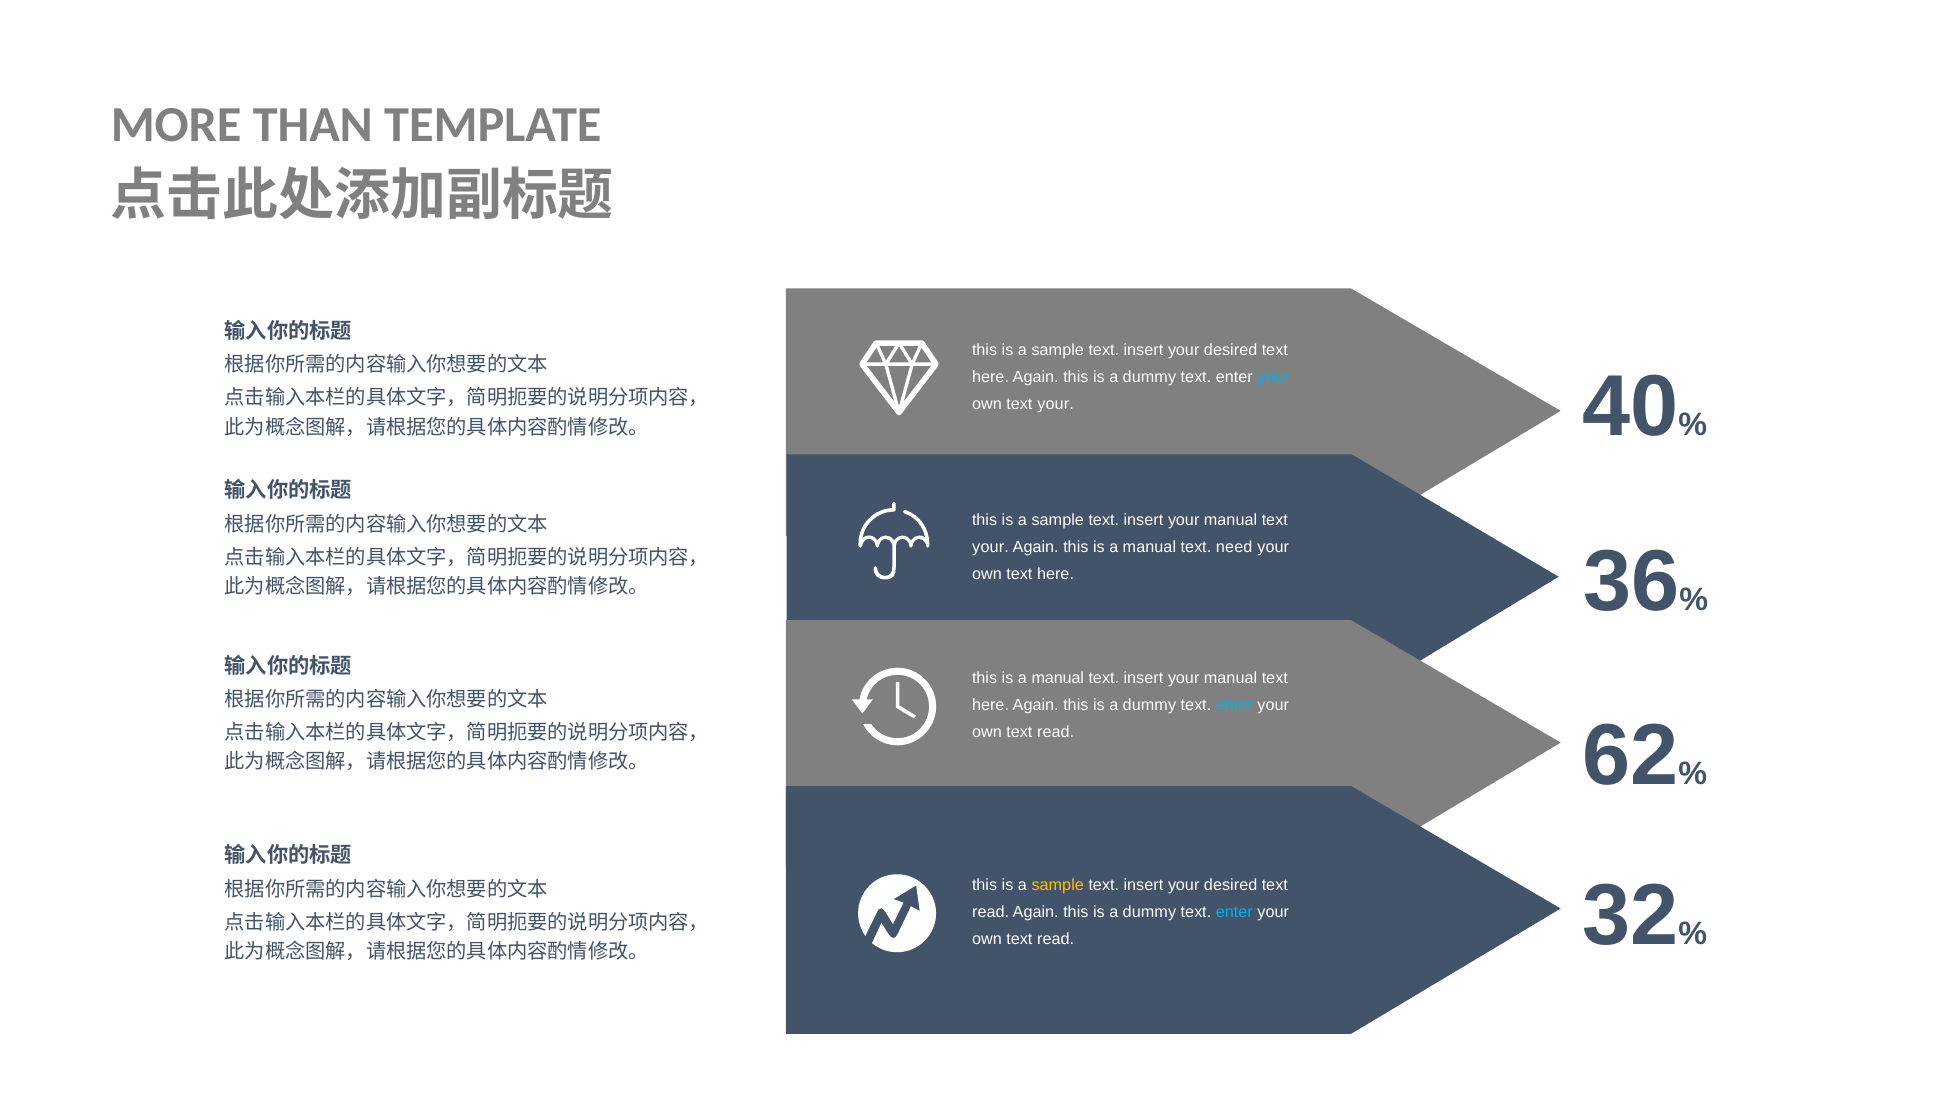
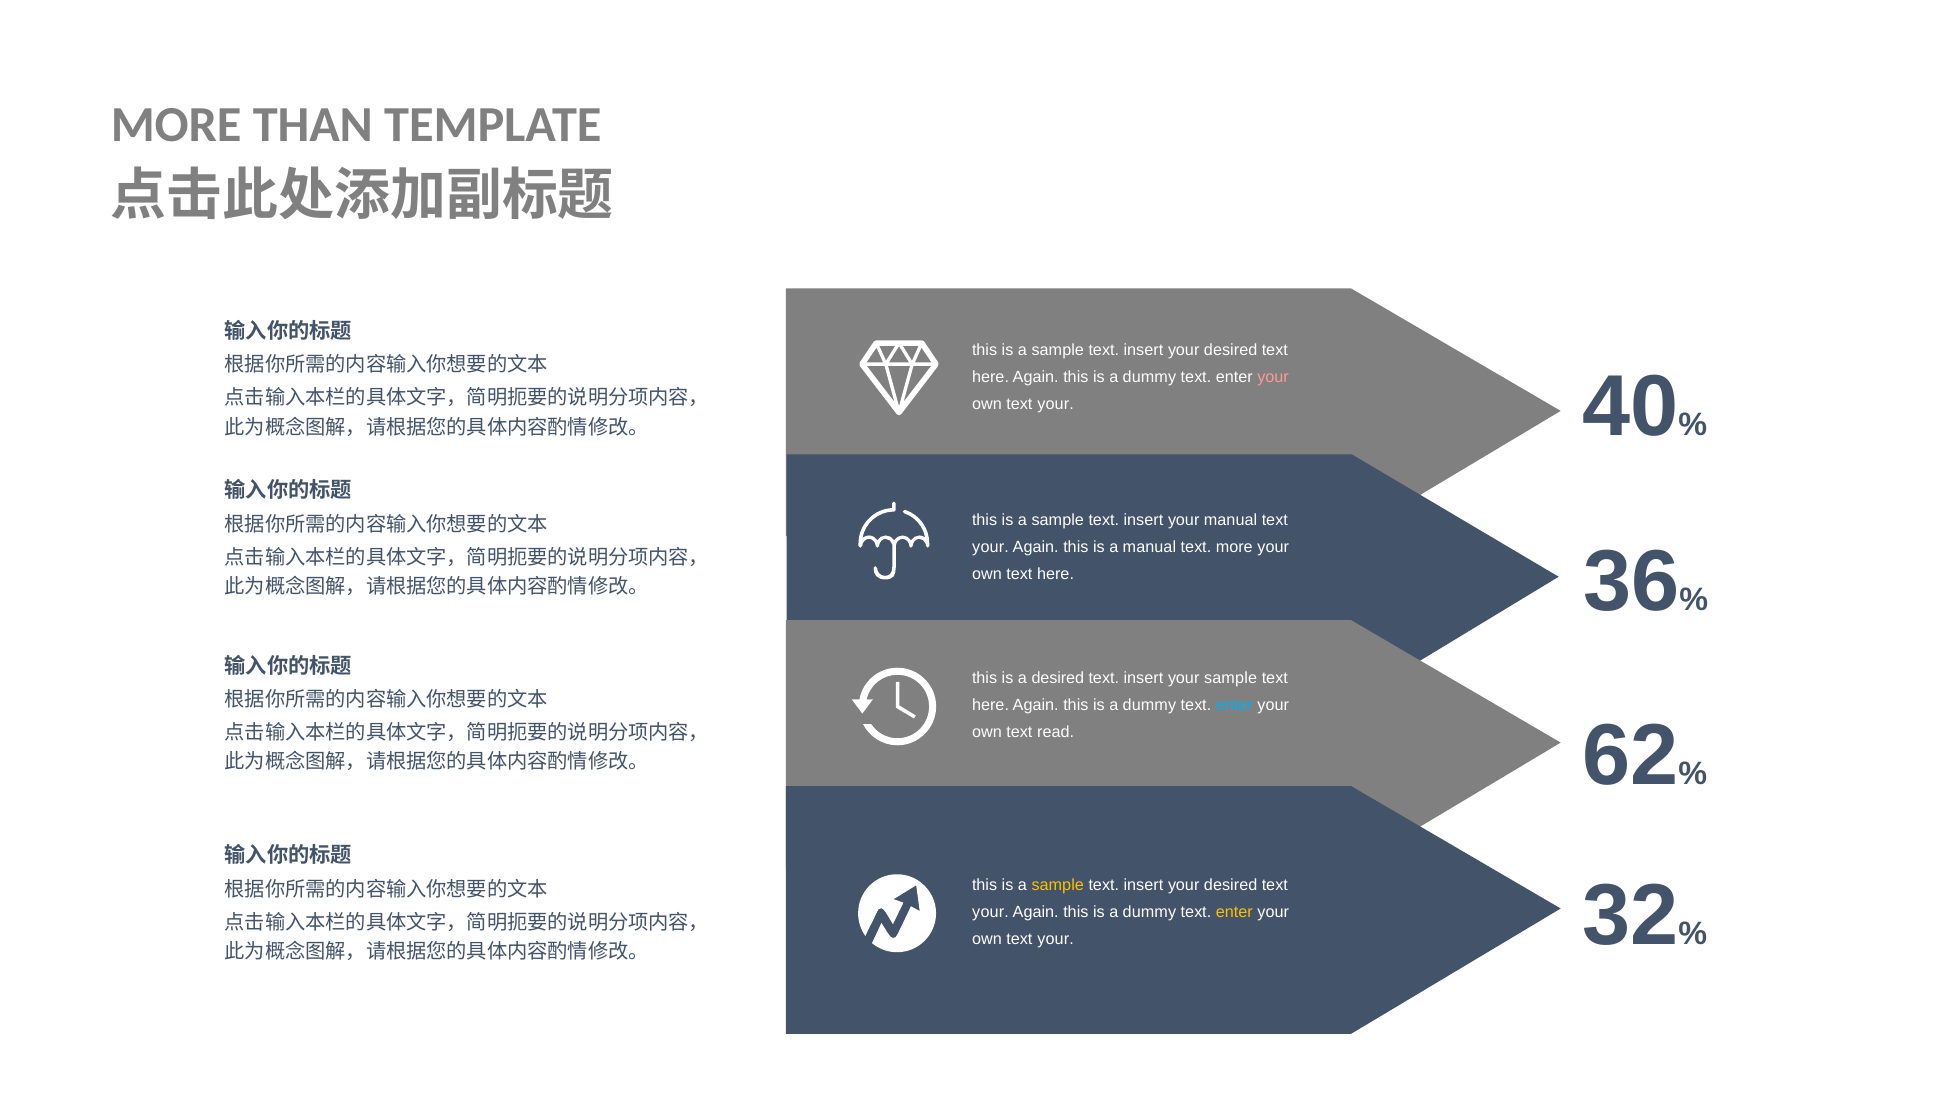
your at (1273, 377) colour: light blue -> pink
text need: need -> more
manual at (1058, 678): manual -> desired
manual at (1231, 678): manual -> sample
read at (991, 912): read -> your
enter at (1234, 912) colour: light blue -> yellow
read at (1056, 939): read -> your
